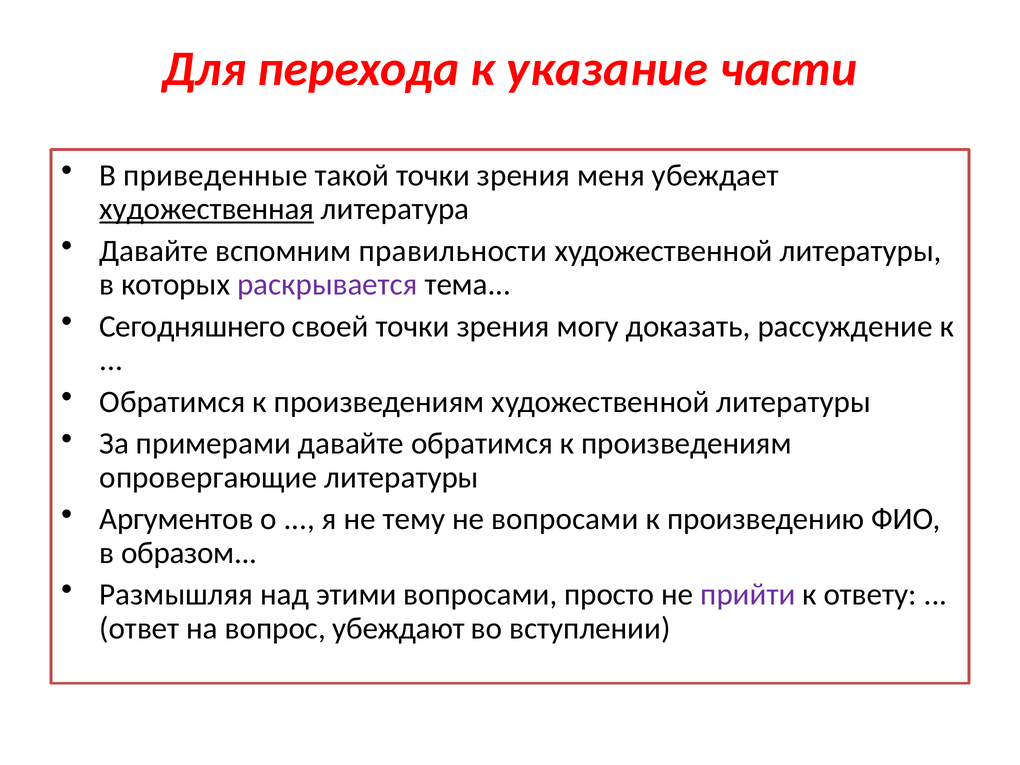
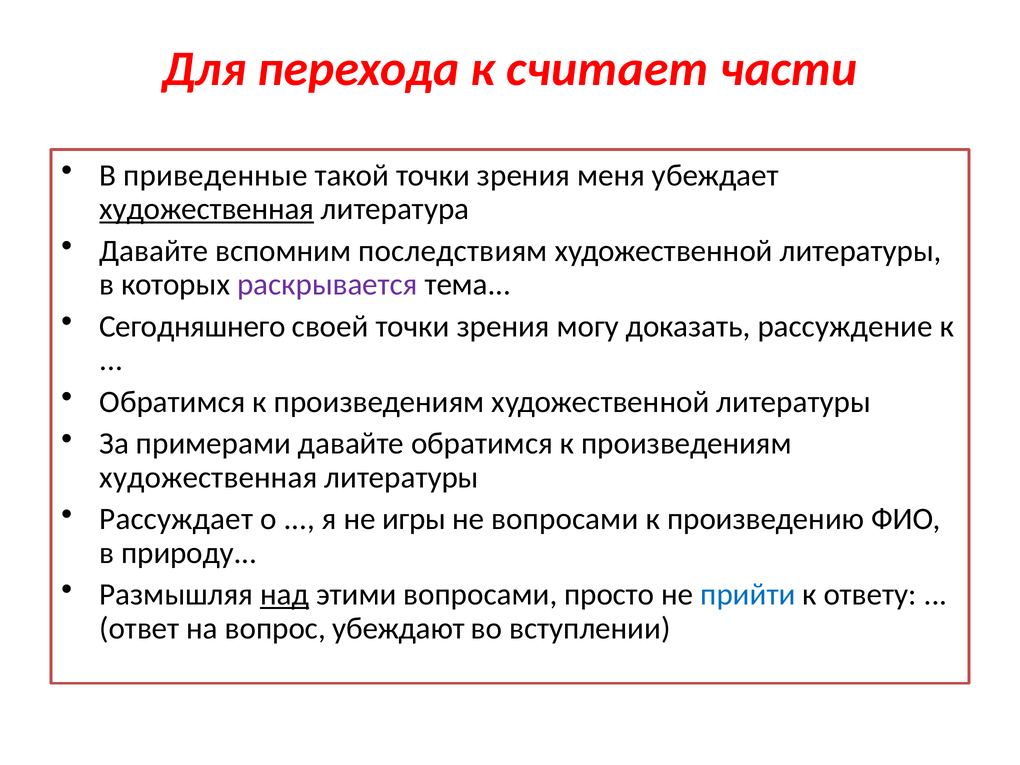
указание: указание -> считает
правильности: правильности -> последствиям
опровергающие at (208, 477): опровергающие -> художественная
Аргументов: Аргументов -> Рассуждает
тему: тему -> игры
образом: образом -> природу
над underline: none -> present
прийти colour: purple -> blue
